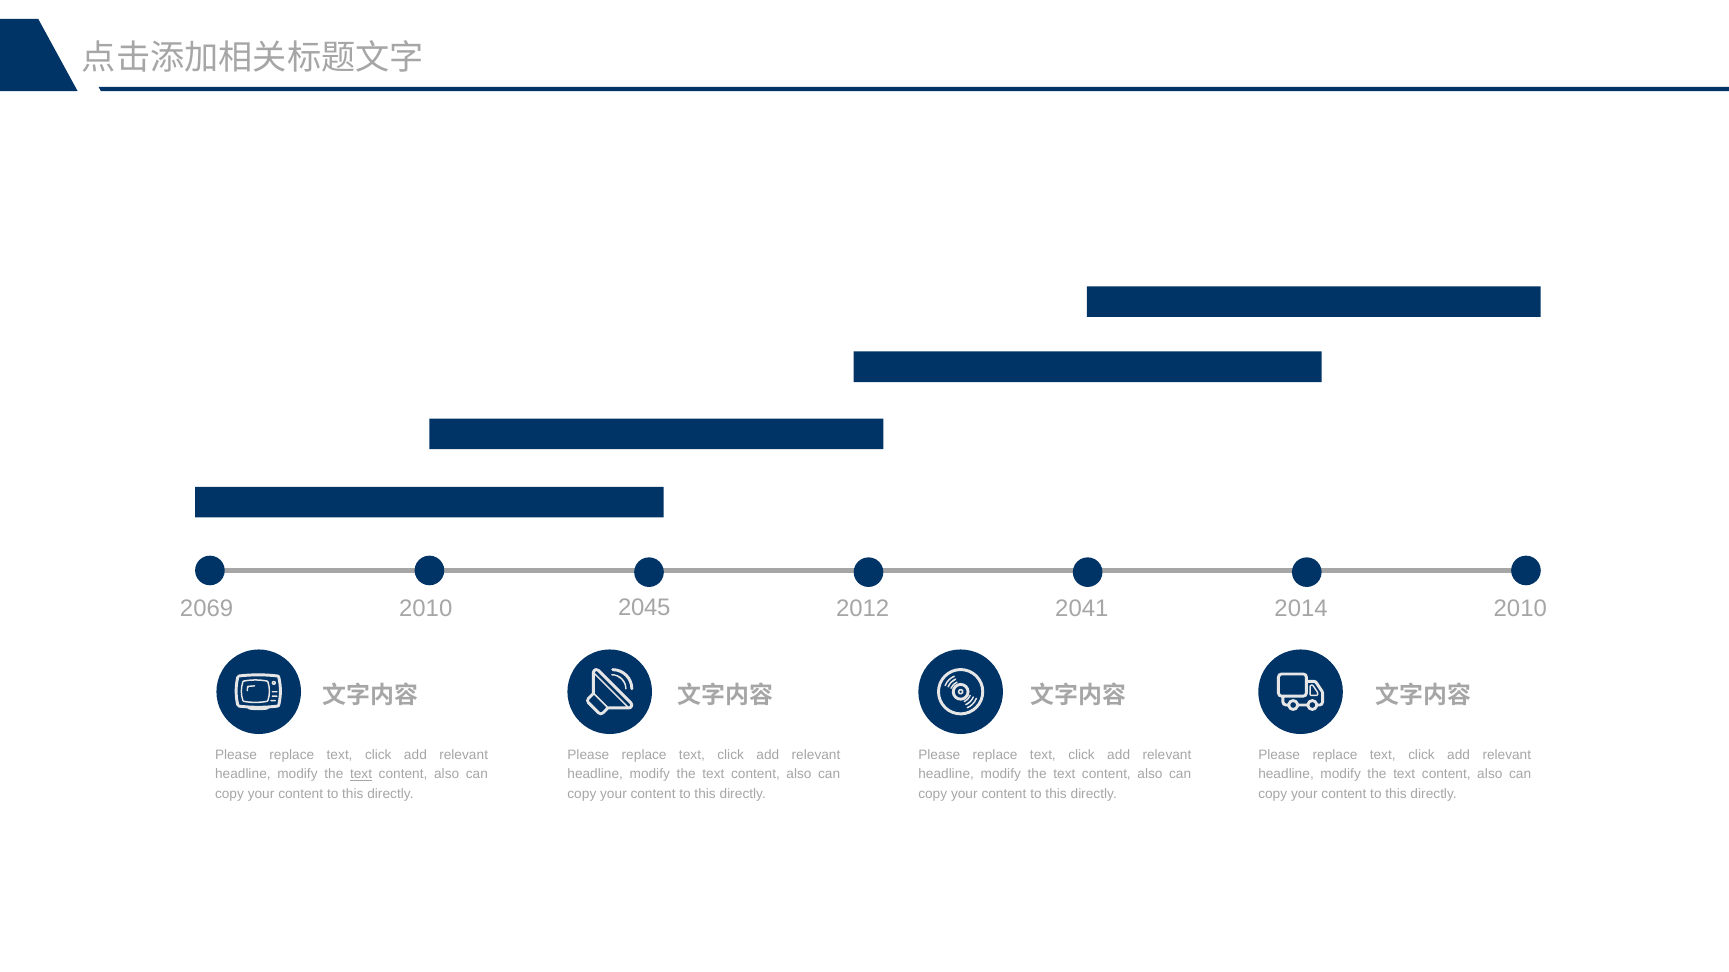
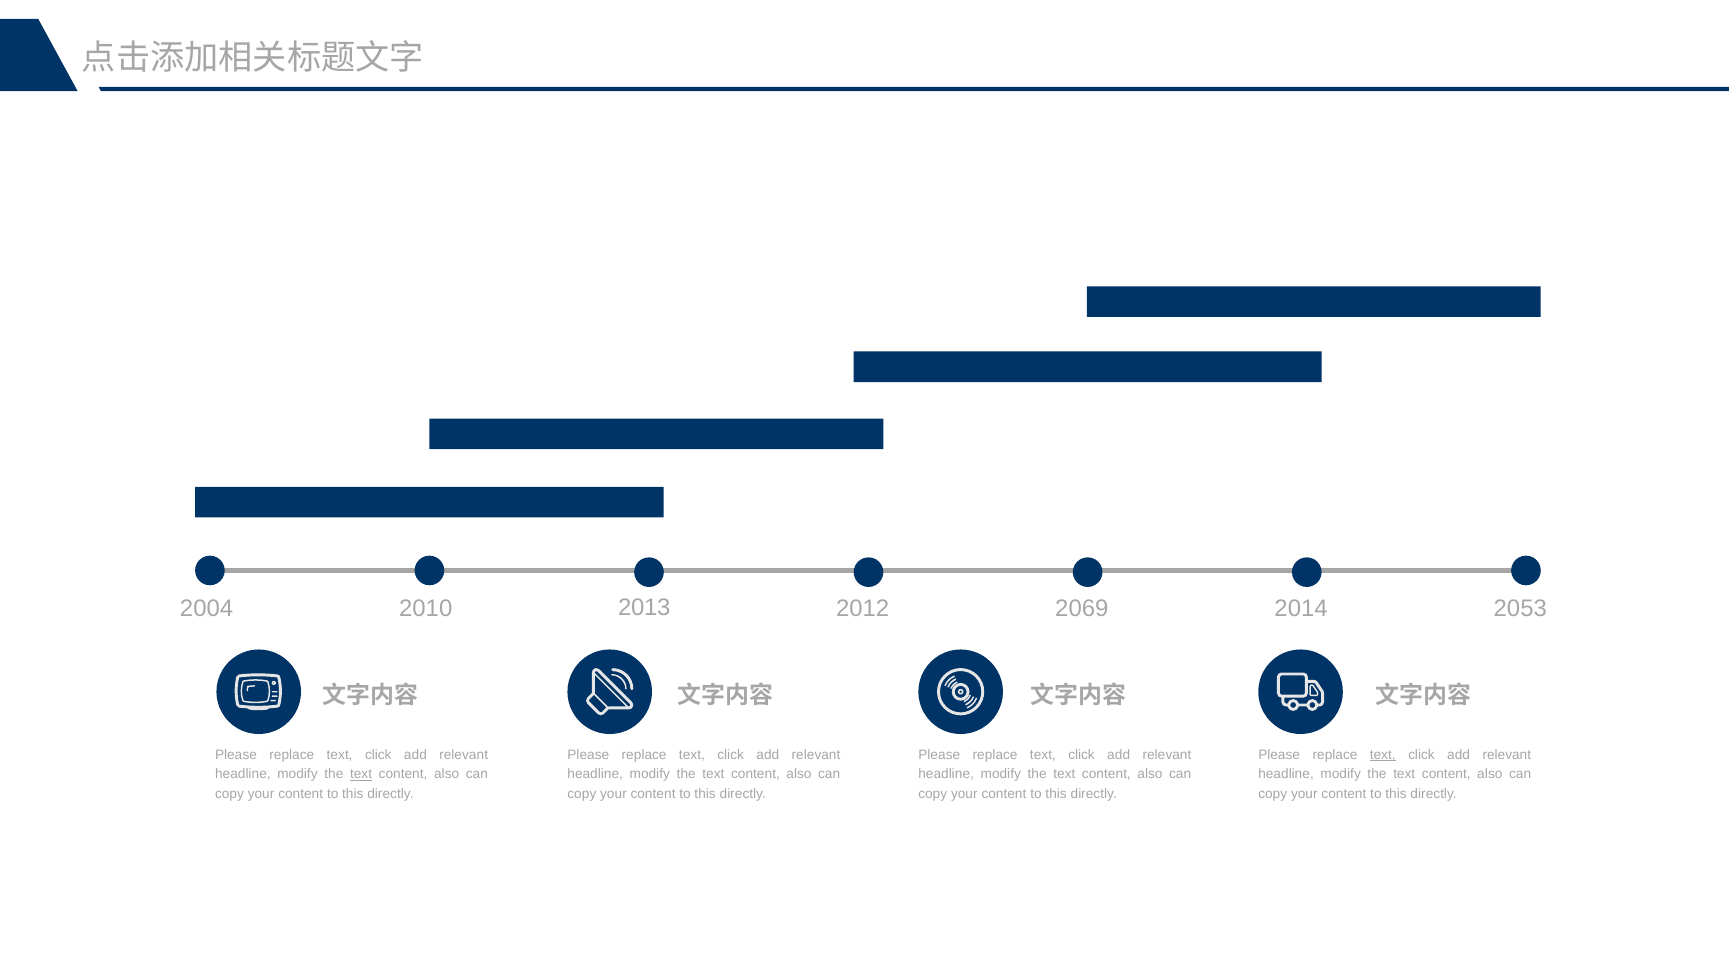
2045: 2045 -> 2013
2069: 2069 -> 2004
2010 at (1520, 609): 2010 -> 2053
2041: 2041 -> 2069
text at (1383, 755) underline: none -> present
